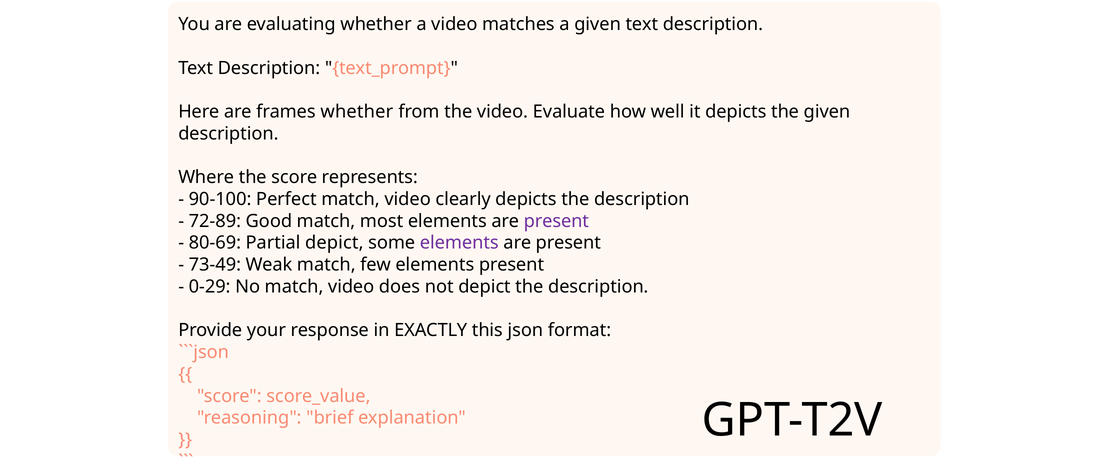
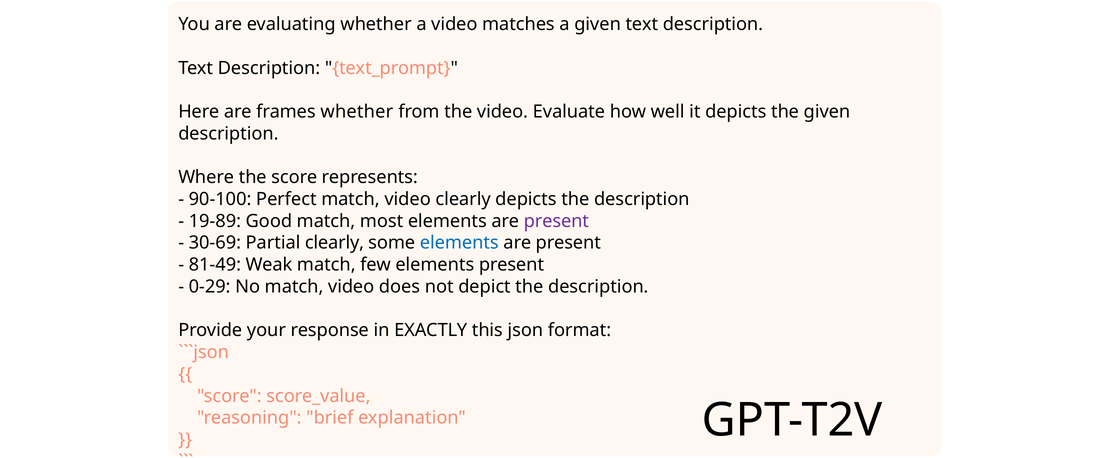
72-89: 72-89 -> 19-89
80-69: 80-69 -> 30-69
Partial depict: depict -> clearly
elements at (459, 243) colour: purple -> blue
73-49: 73-49 -> 81-49
